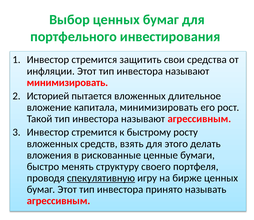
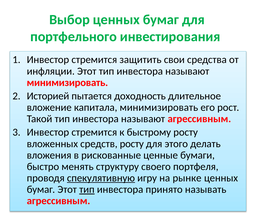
пытается вложенных: вложенных -> доходность
средств взять: взять -> росту
бирже: бирже -> рынке
тип at (87, 189) underline: none -> present
